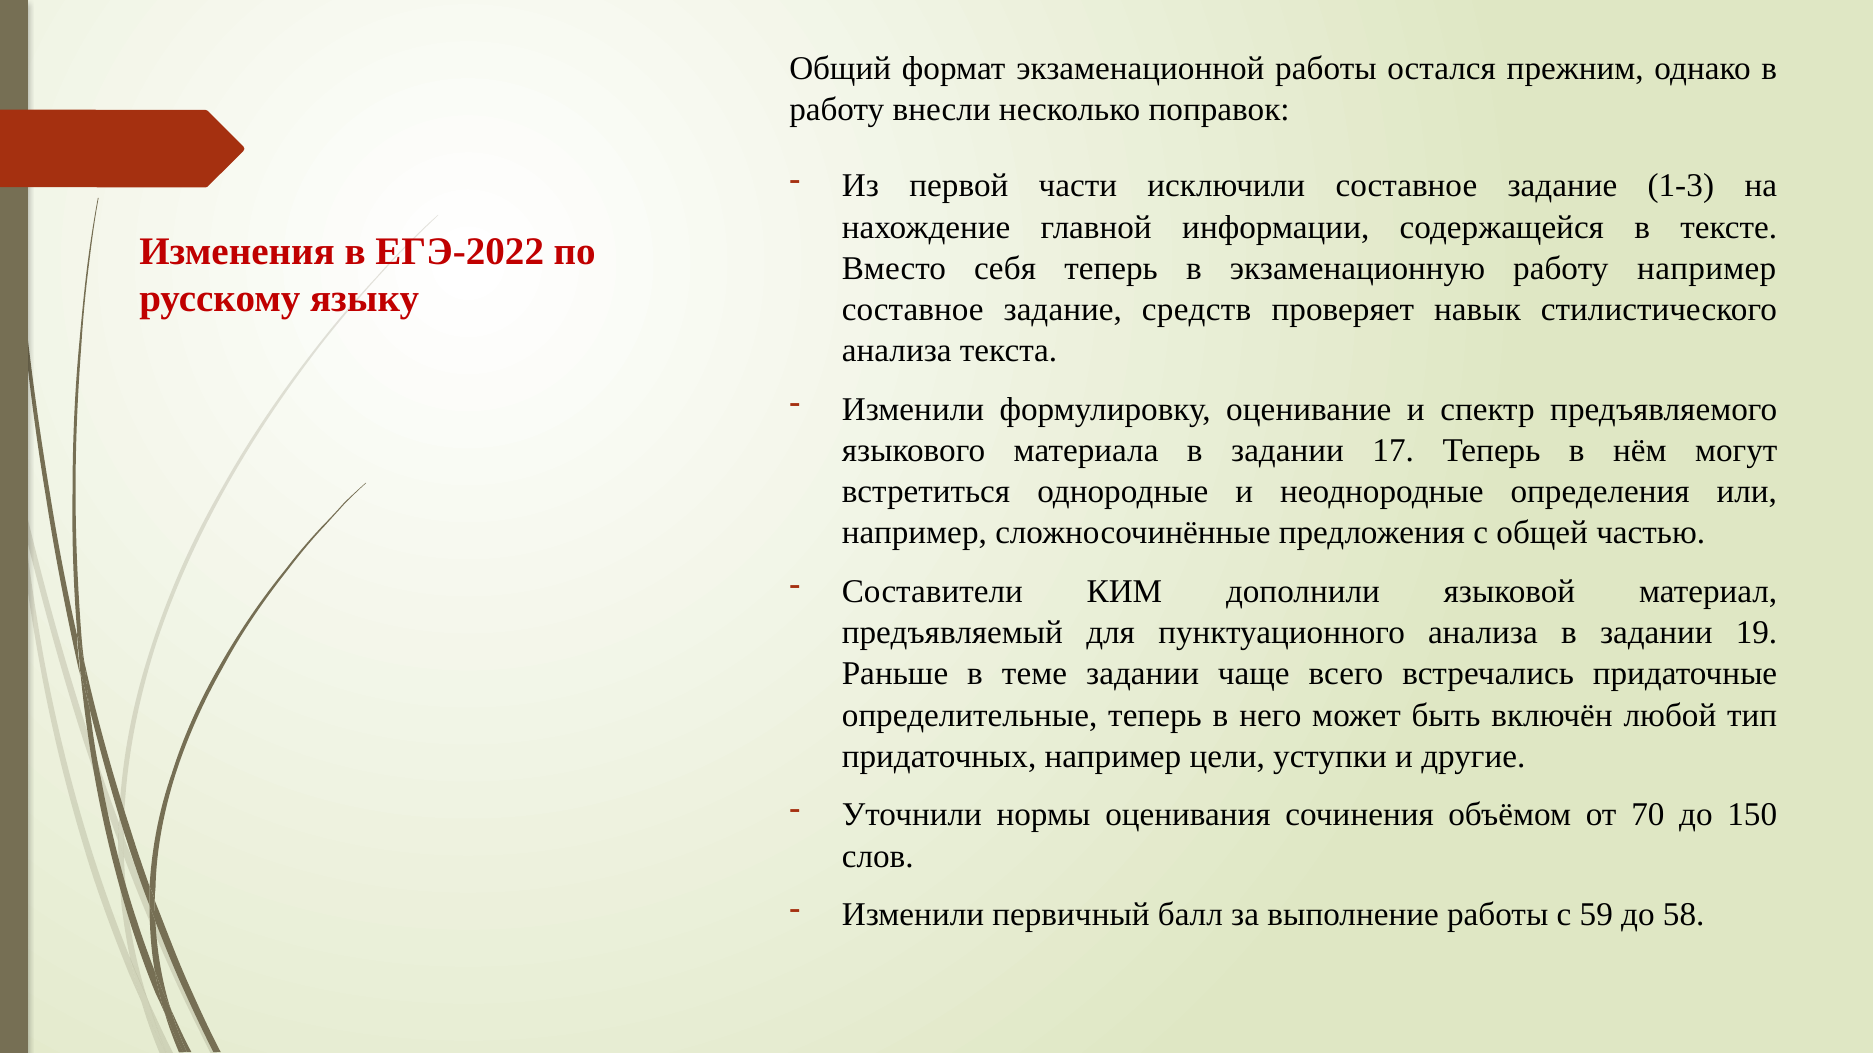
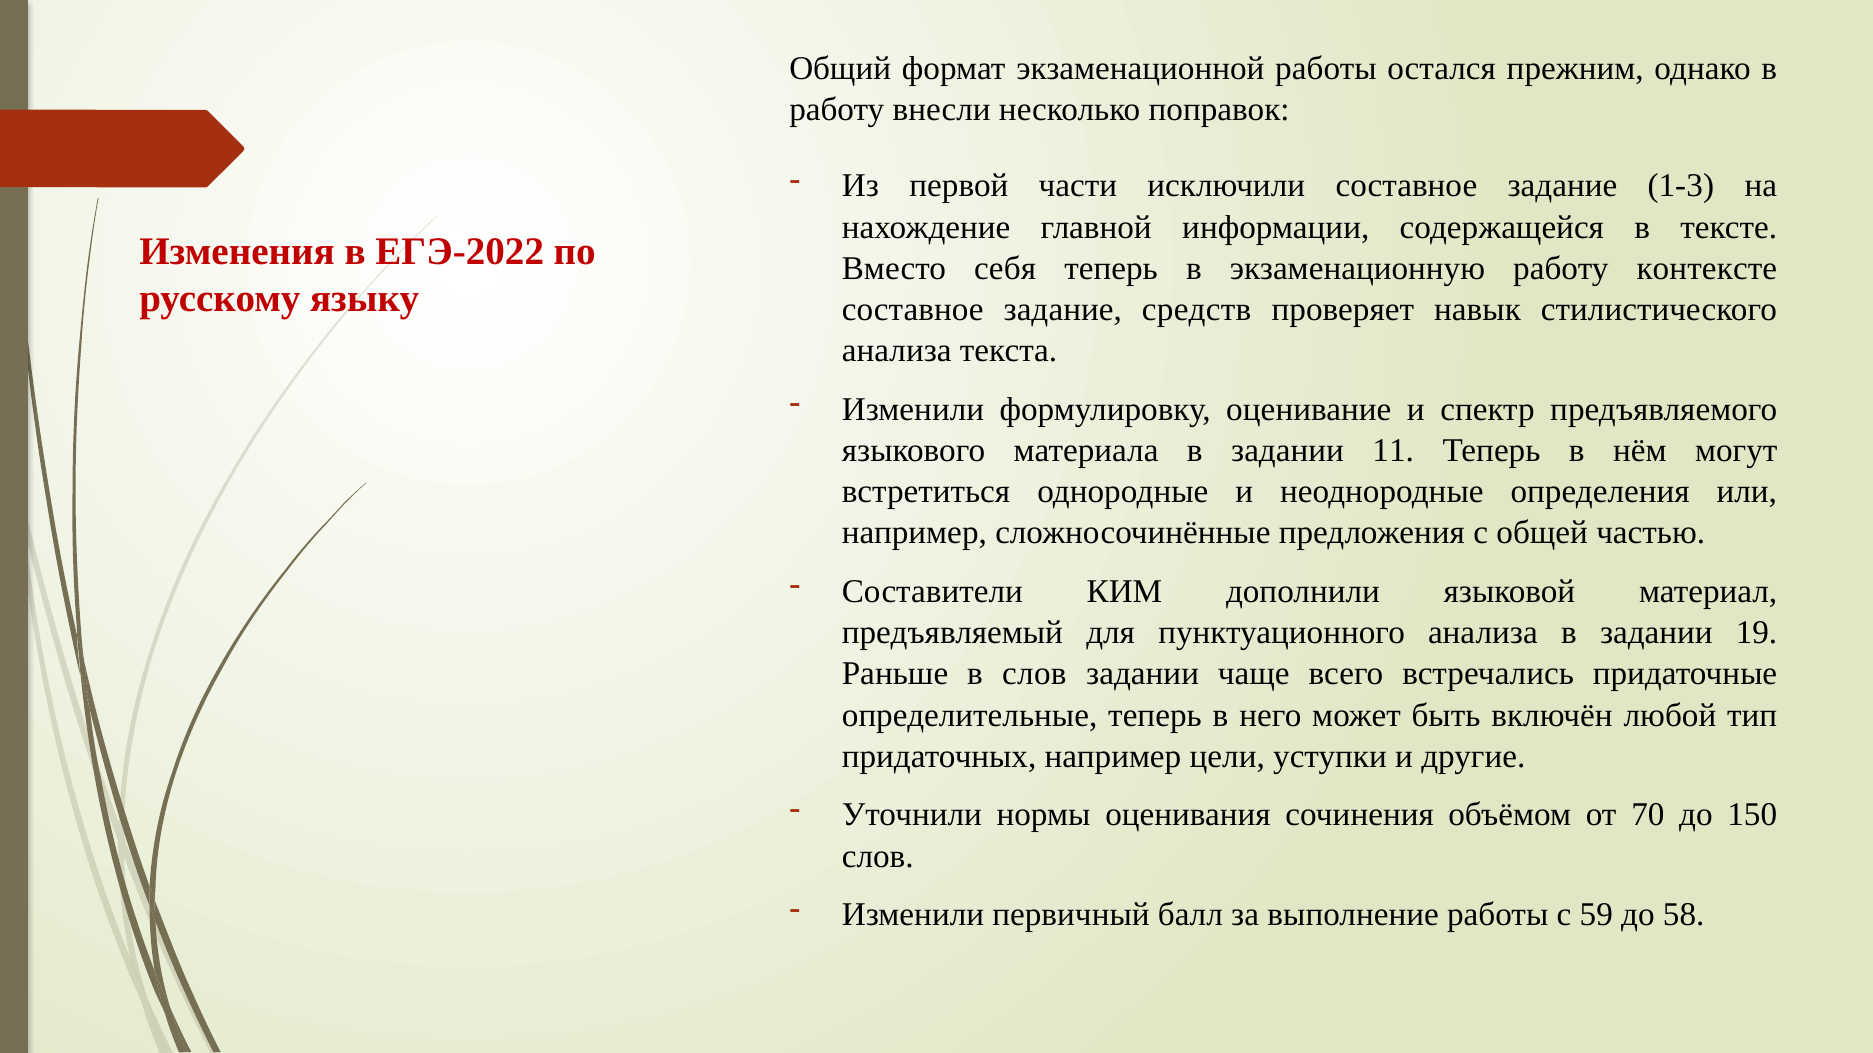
работу например: например -> контексте
17: 17 -> 11
в теме: теме -> слов
